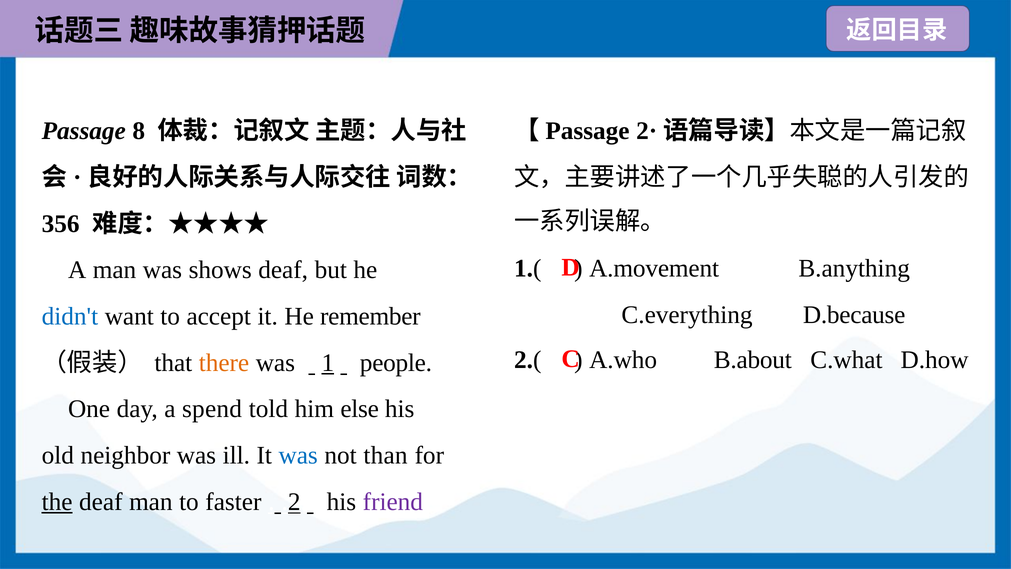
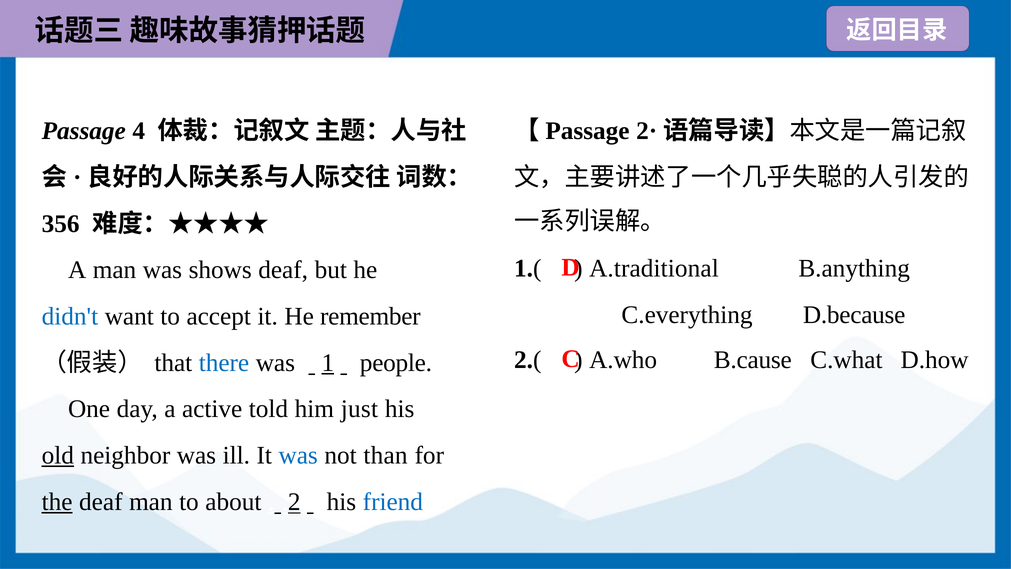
8: 8 -> 4
A.movement: A.movement -> A.traditional
B.about: B.about -> B.cause
there colour: orange -> blue
spend: spend -> active
else: else -> just
old underline: none -> present
faster: faster -> about
friend colour: purple -> blue
